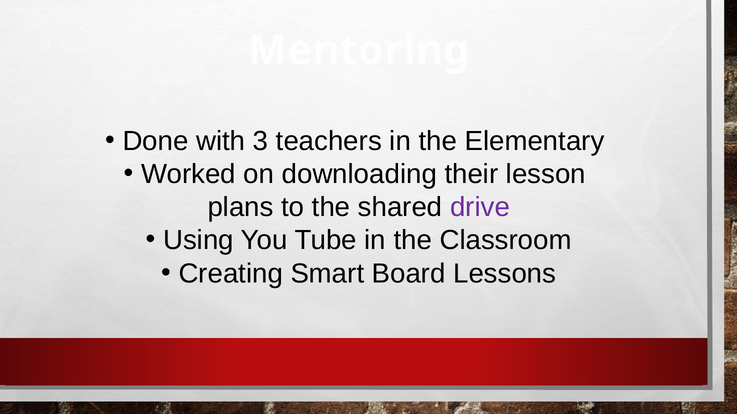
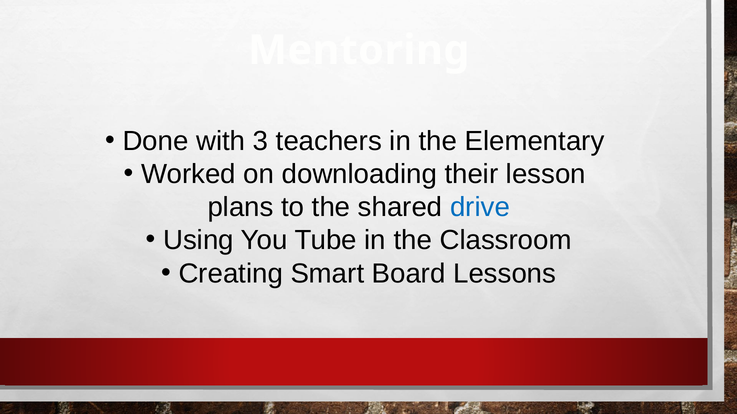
drive colour: purple -> blue
